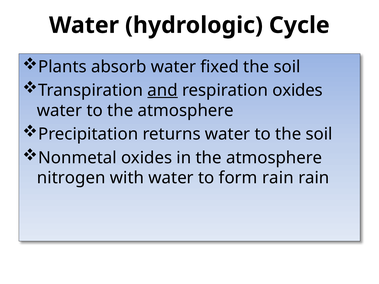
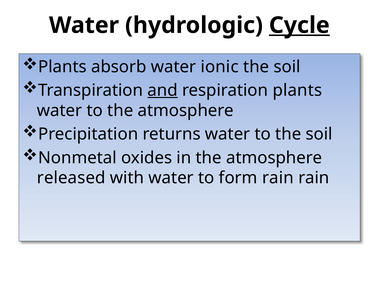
Cycle underline: none -> present
fixed: fixed -> ionic
respiration oxides: oxides -> plants
nitrogen: nitrogen -> released
